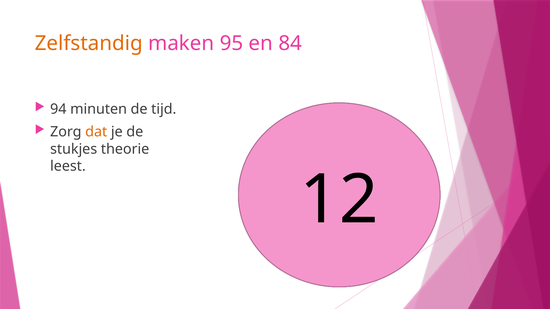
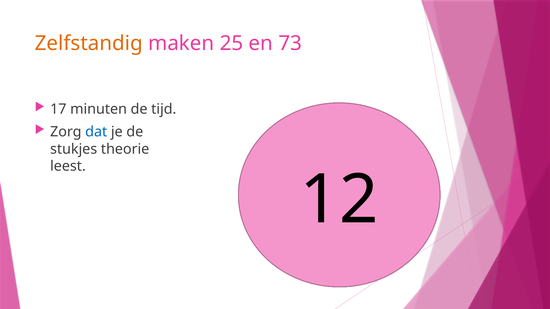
95: 95 -> 25
84: 84 -> 73
94: 94 -> 17
dat colour: orange -> blue
